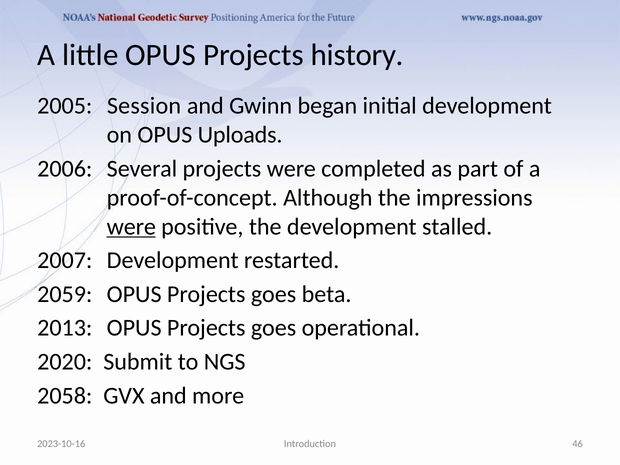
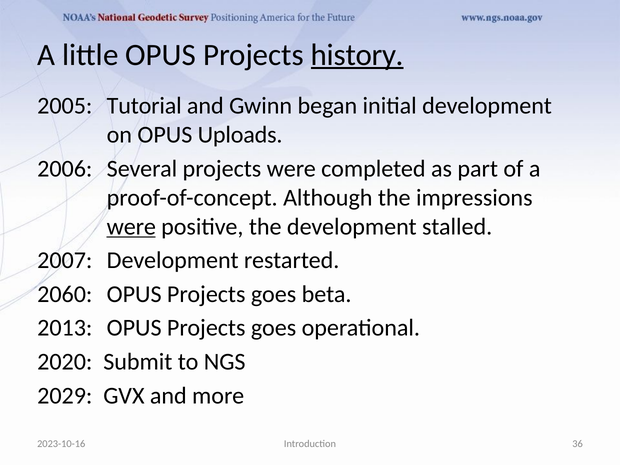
history underline: none -> present
Session: Session -> Tutorial
2059: 2059 -> 2060
2058: 2058 -> 2029
46: 46 -> 36
